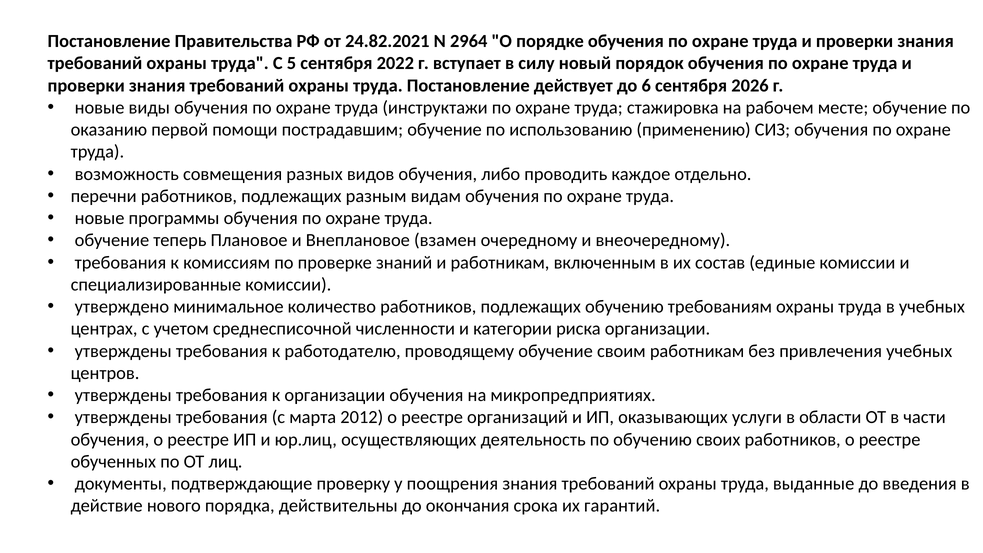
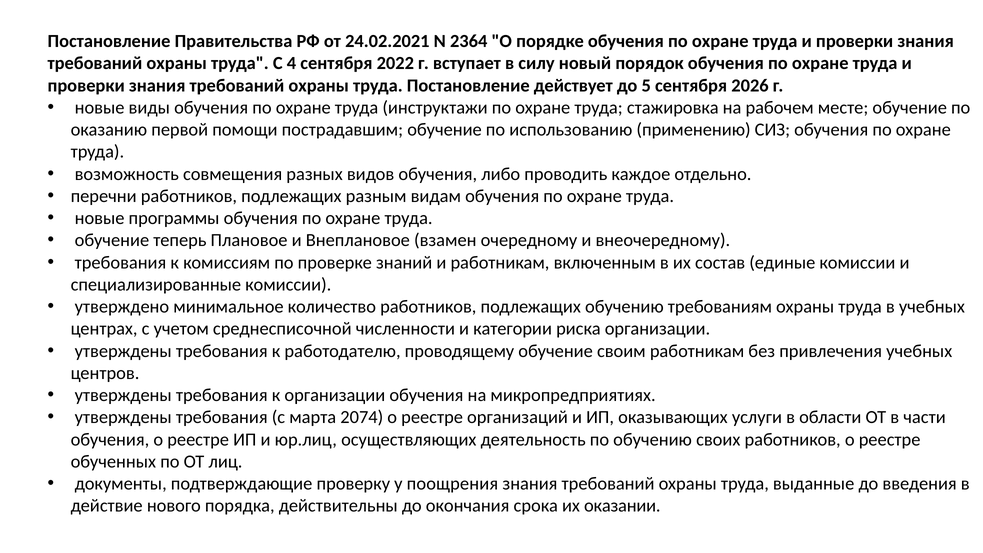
24.82.2021: 24.82.2021 -> 24.02.2021
2964: 2964 -> 2364
5: 5 -> 4
6: 6 -> 5
2012: 2012 -> 2074
гарантий: гарантий -> оказании
